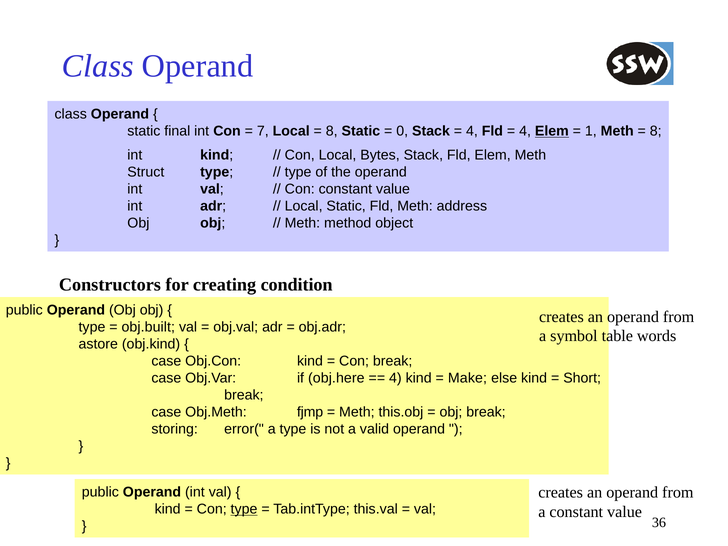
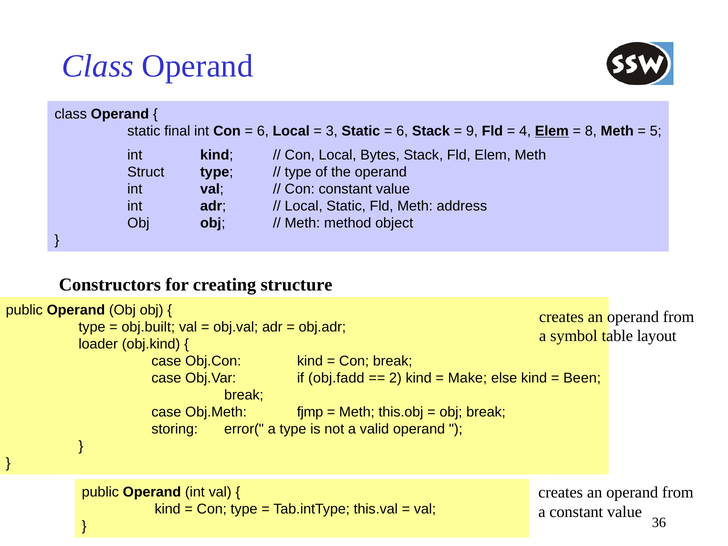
7 at (263, 131): 7 -> 6
8 at (332, 131): 8 -> 3
0 at (402, 131): 0 -> 6
4 at (472, 131): 4 -> 9
1: 1 -> 8
8 at (656, 131): 8 -> 5
condition: condition -> structure
words: words -> layout
astore: astore -> loader
obj.here: obj.here -> obj.fadd
4 at (395, 378): 4 -> 2
Short: Short -> Been
type at (244, 509) underline: present -> none
